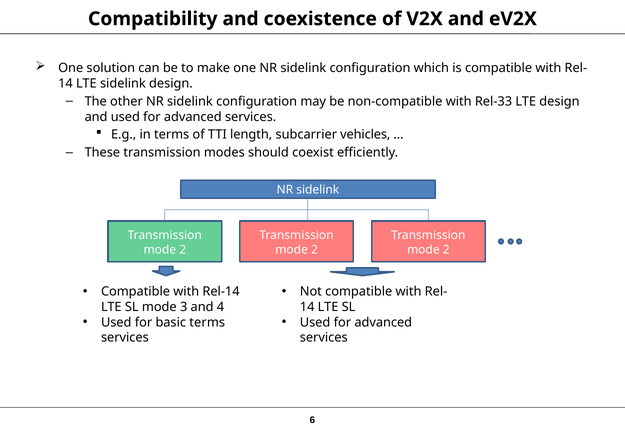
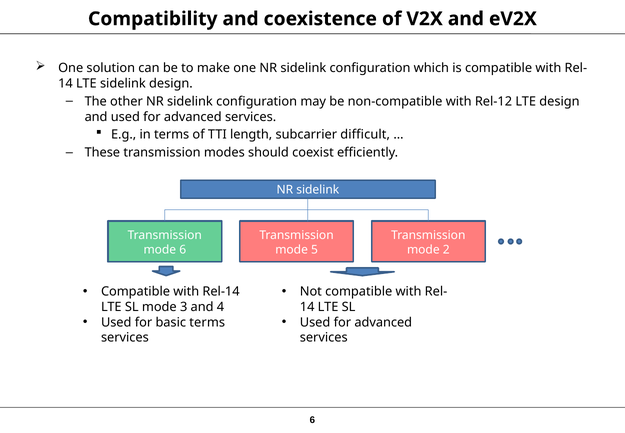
Rel-33: Rel-33 -> Rel-12
vehicles: vehicles -> difficult
2 at (183, 249): 2 -> 6
2 at (314, 249): 2 -> 5
